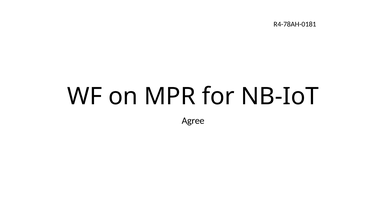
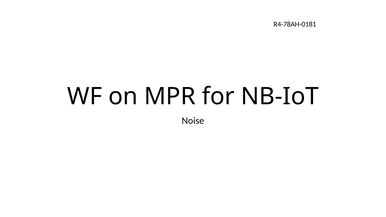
Agree: Agree -> Noise
